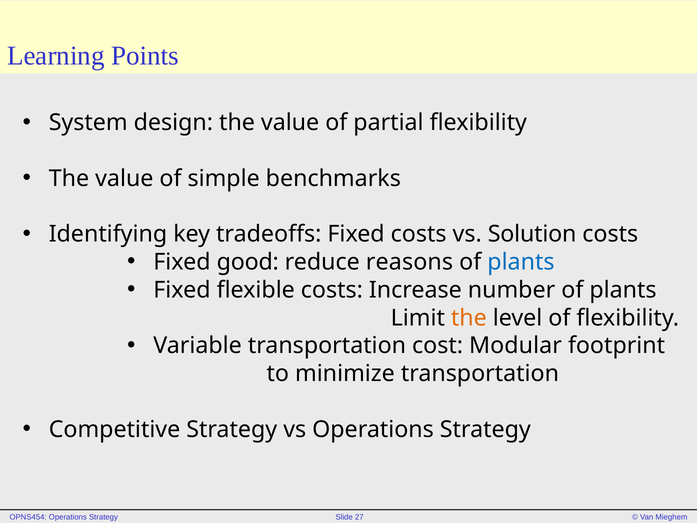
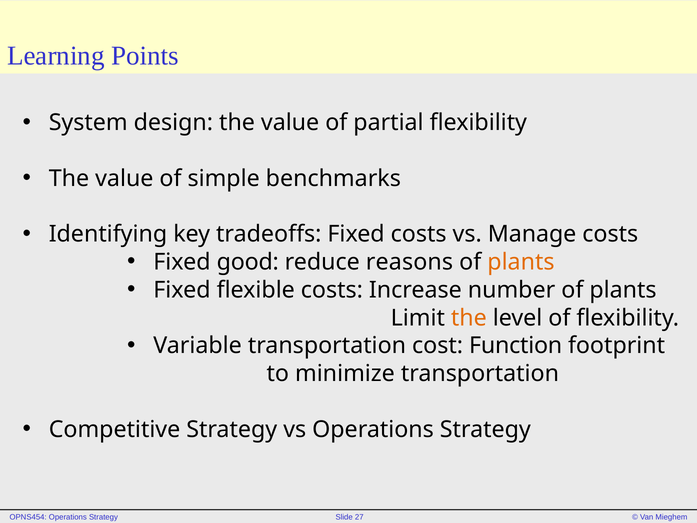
Solution: Solution -> Manage
plants at (521, 262) colour: blue -> orange
Modular: Modular -> Function
